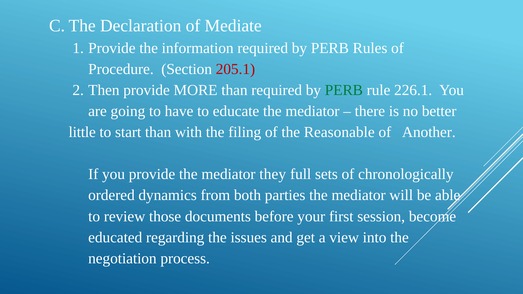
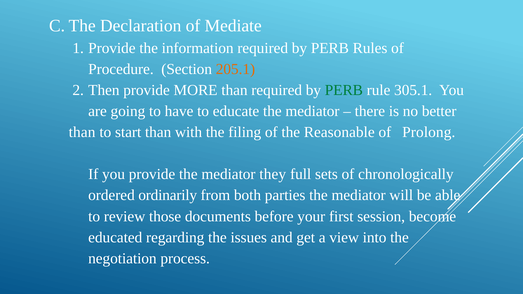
205.1 colour: red -> orange
226.1: 226.1 -> 305.1
little at (82, 132): little -> than
Another: Another -> Prolong
dynamics: dynamics -> ordinarily
